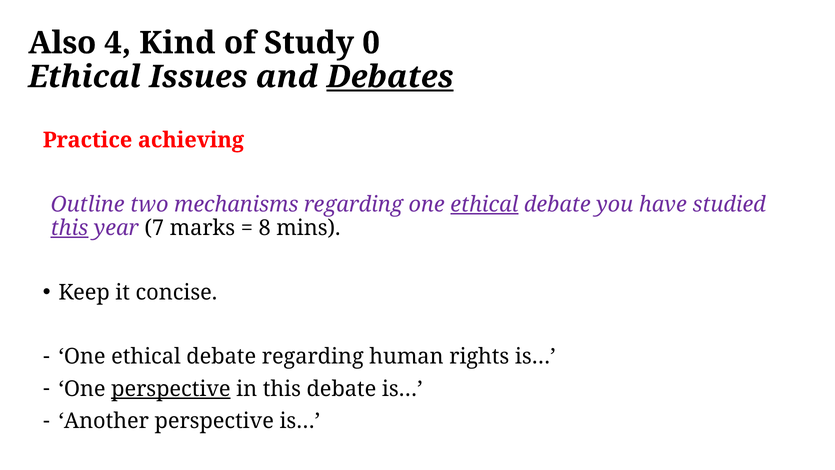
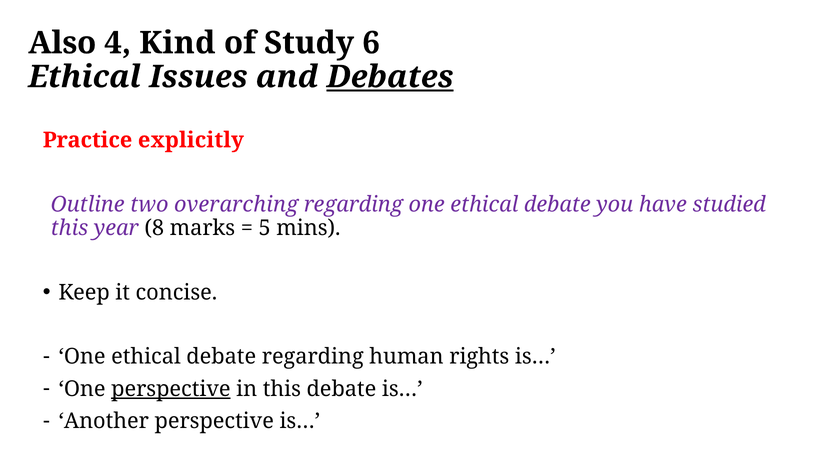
0: 0 -> 6
achieving: achieving -> explicitly
mechanisms: mechanisms -> overarching
ethical at (484, 204) underline: present -> none
this at (69, 228) underline: present -> none
7: 7 -> 8
8: 8 -> 5
